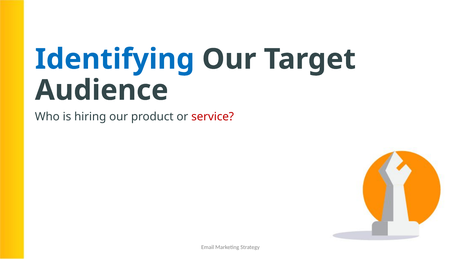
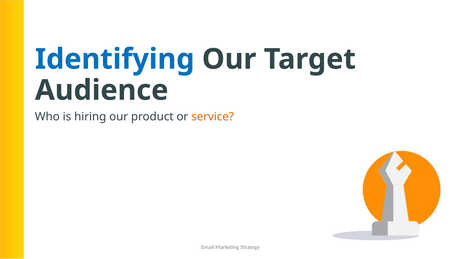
service colour: red -> orange
